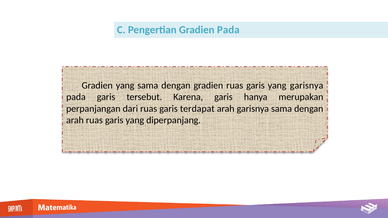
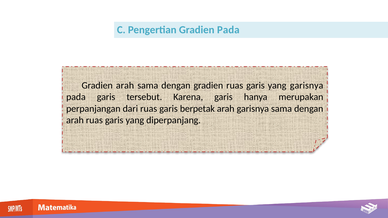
Gradien yang: yang -> arah
terdapat: terdapat -> berpetak
